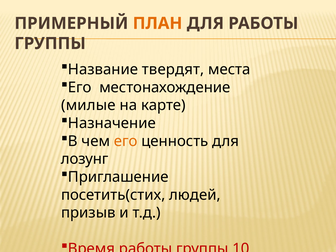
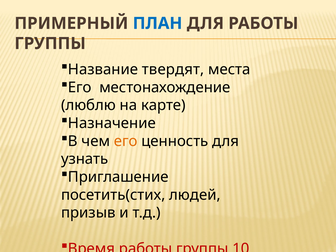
ПЛАН colour: orange -> blue
милые: милые -> люблю
лозунг: лозунг -> узнать
